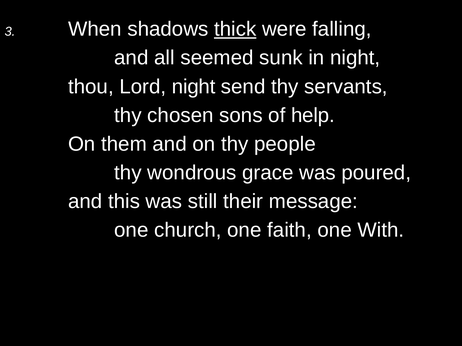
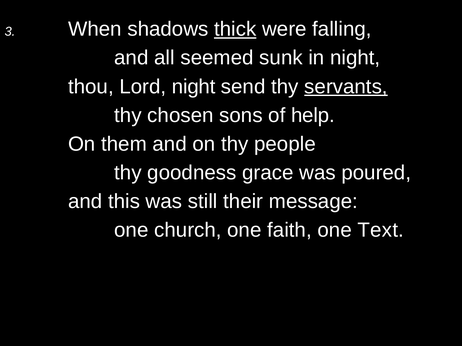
servants underline: none -> present
wondrous: wondrous -> goodness
With: With -> Text
